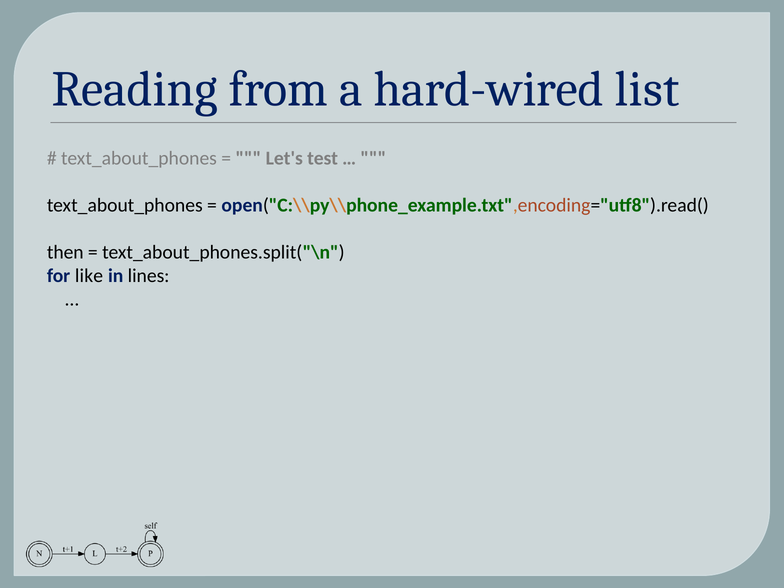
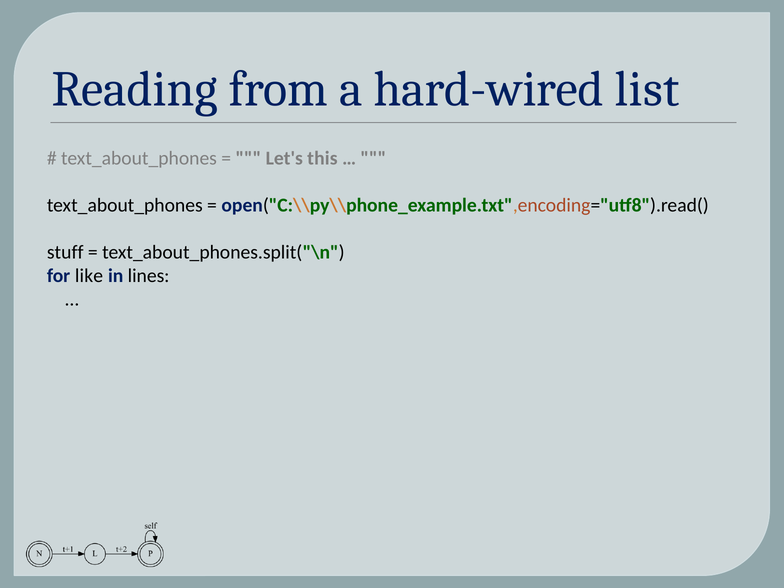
test: test -> this
then: then -> stuff
